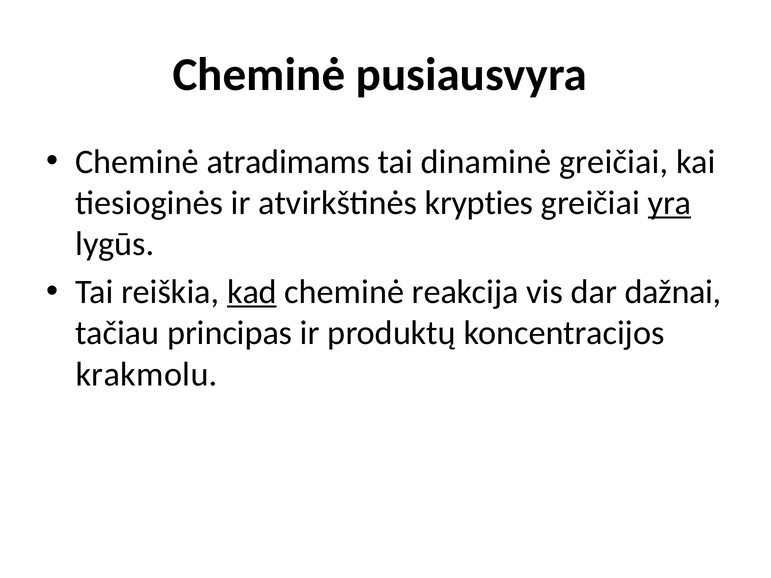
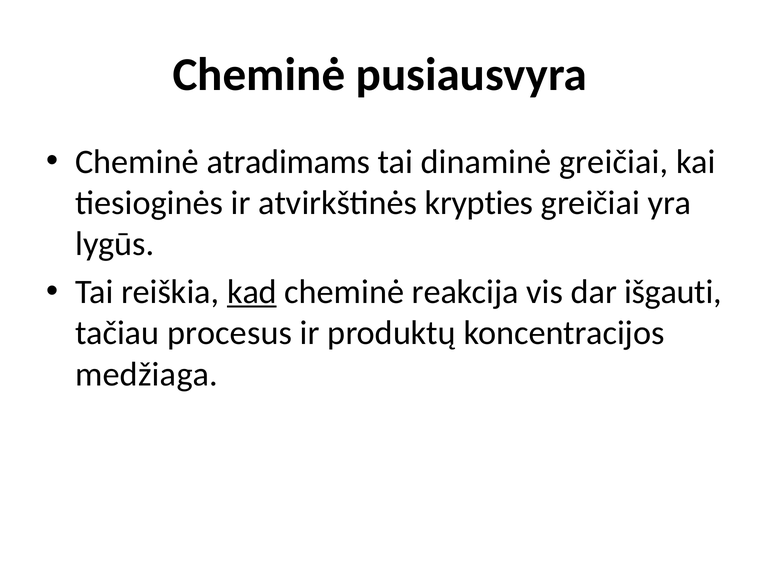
yra underline: present -> none
dažnai: dažnai -> išgauti
principas: principas -> procesus
krakmolu: krakmolu -> medžiaga
